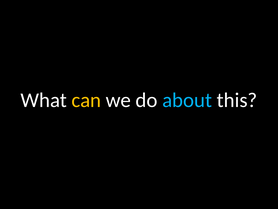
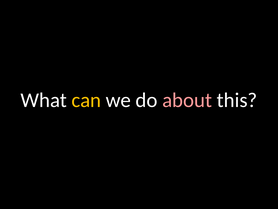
about colour: light blue -> pink
